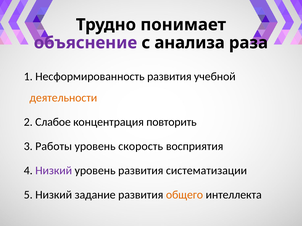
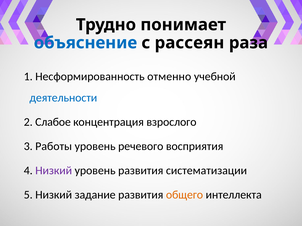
объяснение colour: purple -> blue
анализа: анализа -> рассеян
Несформированность развития: развития -> отменно
деятельности colour: orange -> blue
повторить: повторить -> взрослого
скорость: скорость -> речевого
